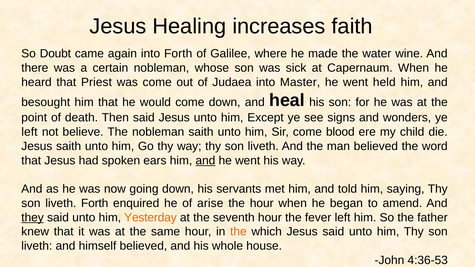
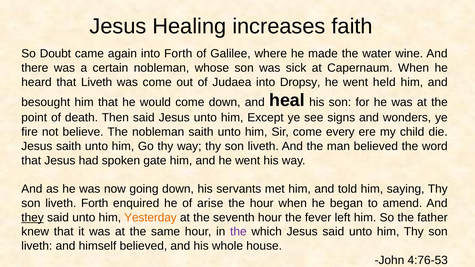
that Priest: Priest -> Liveth
Master: Master -> Dropsy
left at (29, 132): left -> fire
blood: blood -> every
ears: ears -> gate
and at (205, 161) underline: present -> none
the at (238, 232) colour: orange -> purple
4:36-53: 4:36-53 -> 4:76-53
